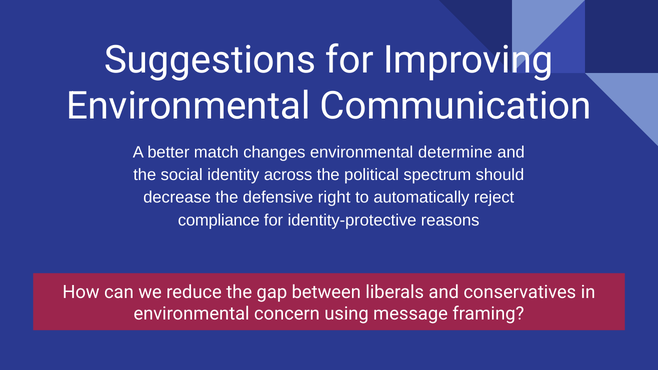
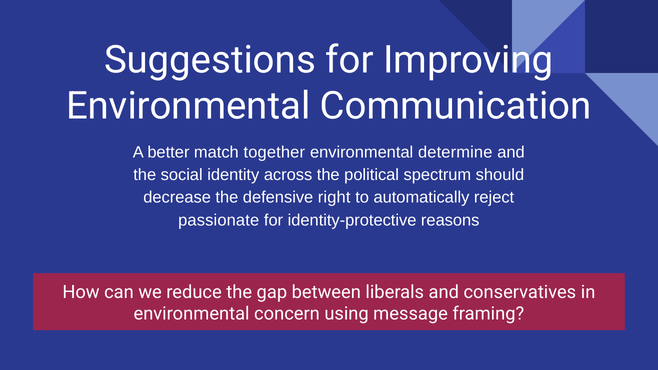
changes: changes -> together
compliance: compliance -> passionate
